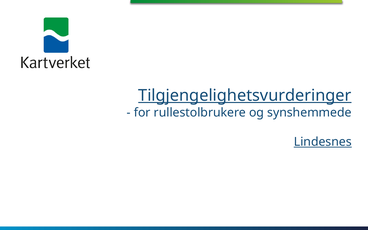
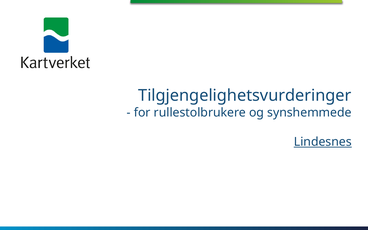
Tilgjengelighetsvurderinger underline: present -> none
